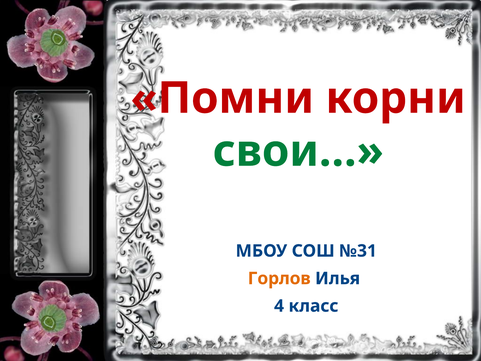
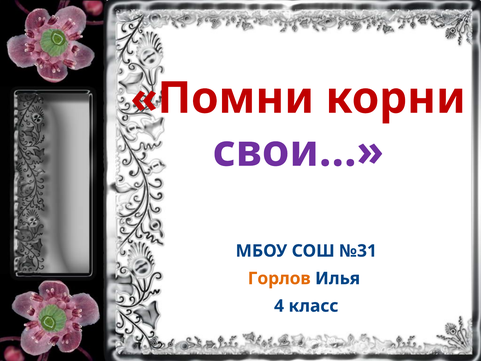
свои… colour: green -> purple
